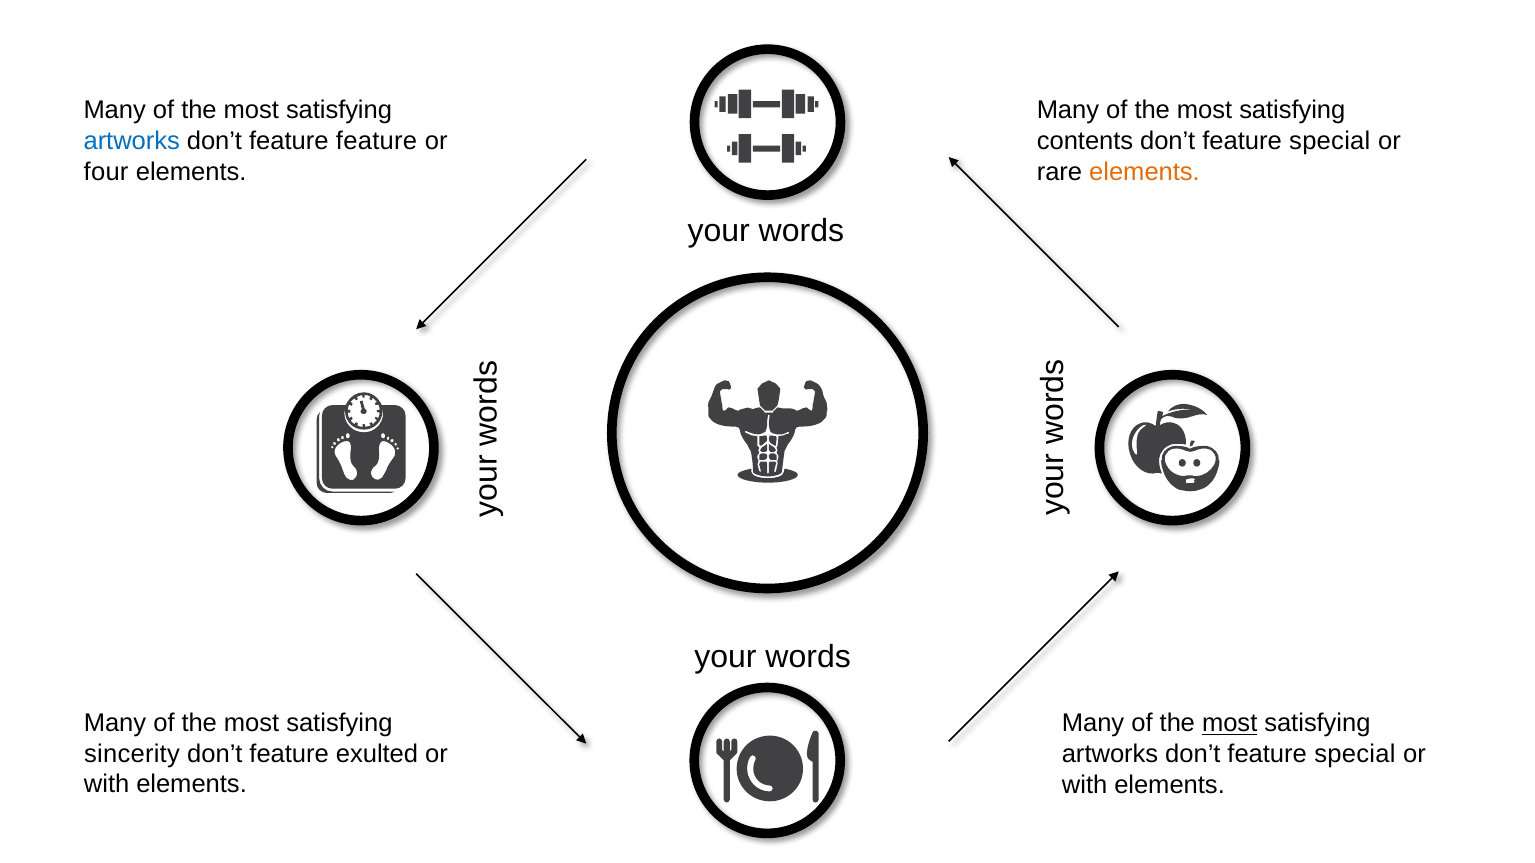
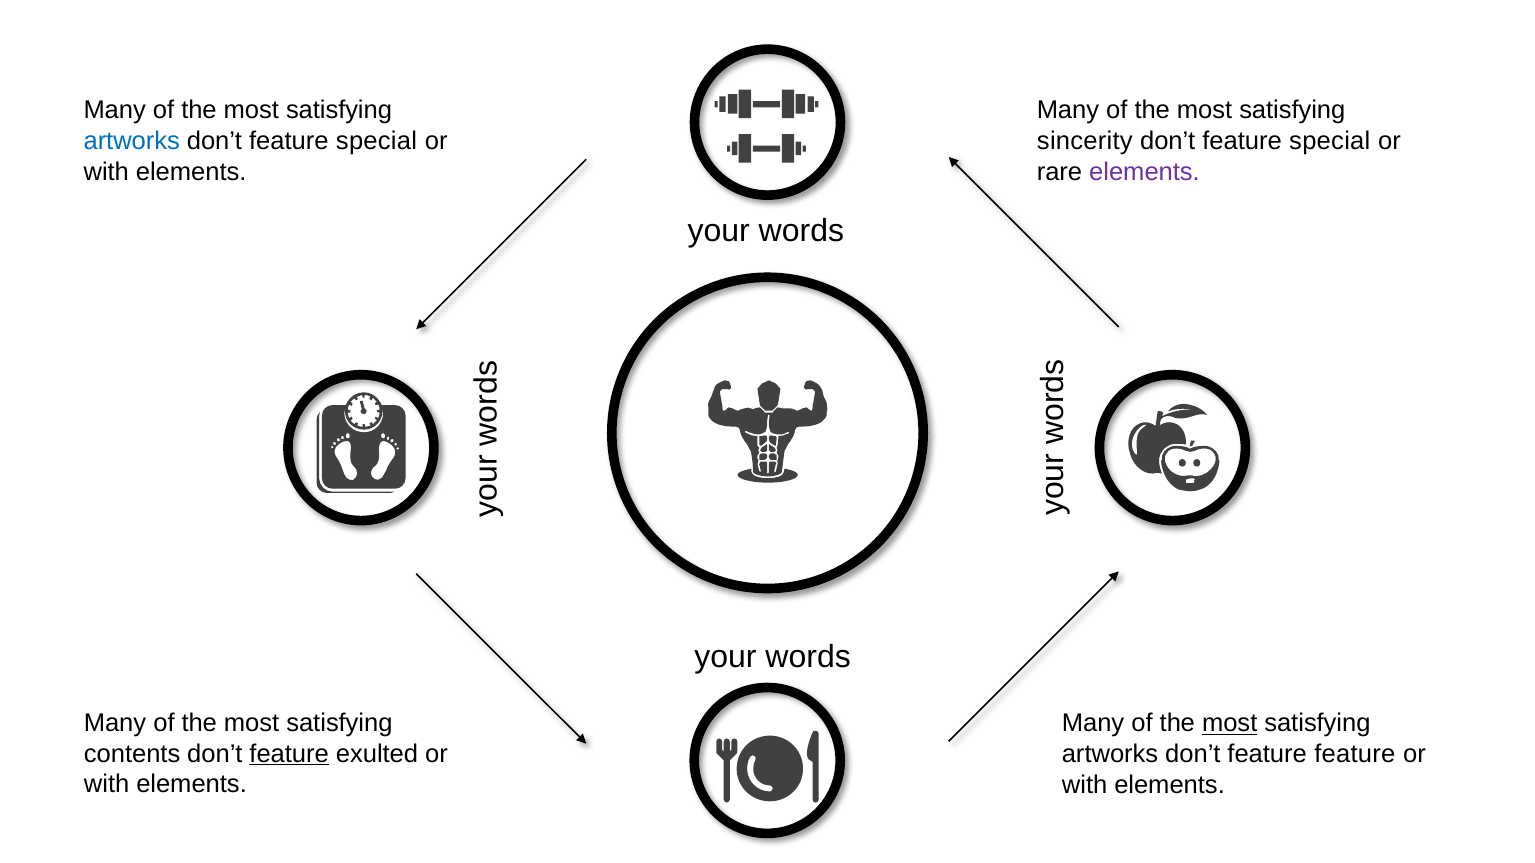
feature at (377, 141): feature -> special
contents: contents -> sincerity
four at (106, 172): four -> with
elements at (1145, 172) colour: orange -> purple
sincerity: sincerity -> contents
feature at (289, 754) underline: none -> present
artworks don’t feature special: special -> feature
